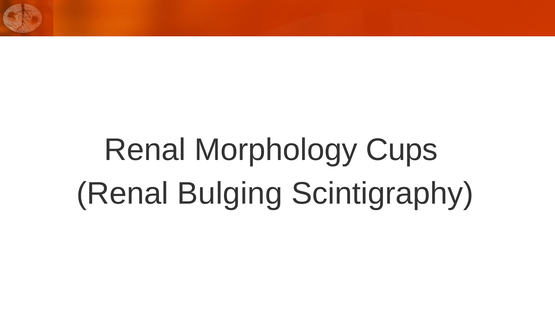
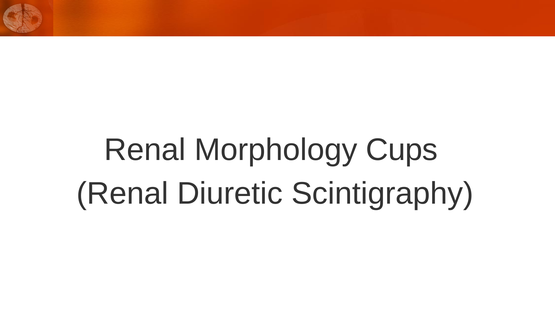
Bulging: Bulging -> Diuretic
